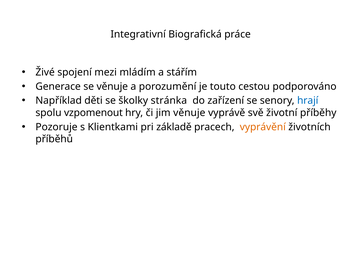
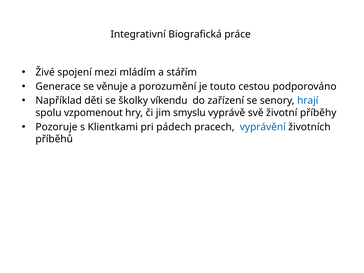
stránka: stránka -> víkendu
jim věnuje: věnuje -> smyslu
základě: základě -> pádech
vyprávění colour: orange -> blue
